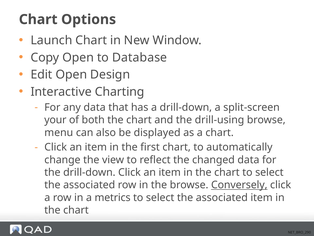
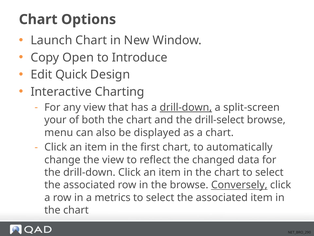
Database: Database -> Introduce
Edit Open: Open -> Quick
any data: data -> view
drill-down at (186, 107) underline: none -> present
drill-using: drill-using -> drill-select
